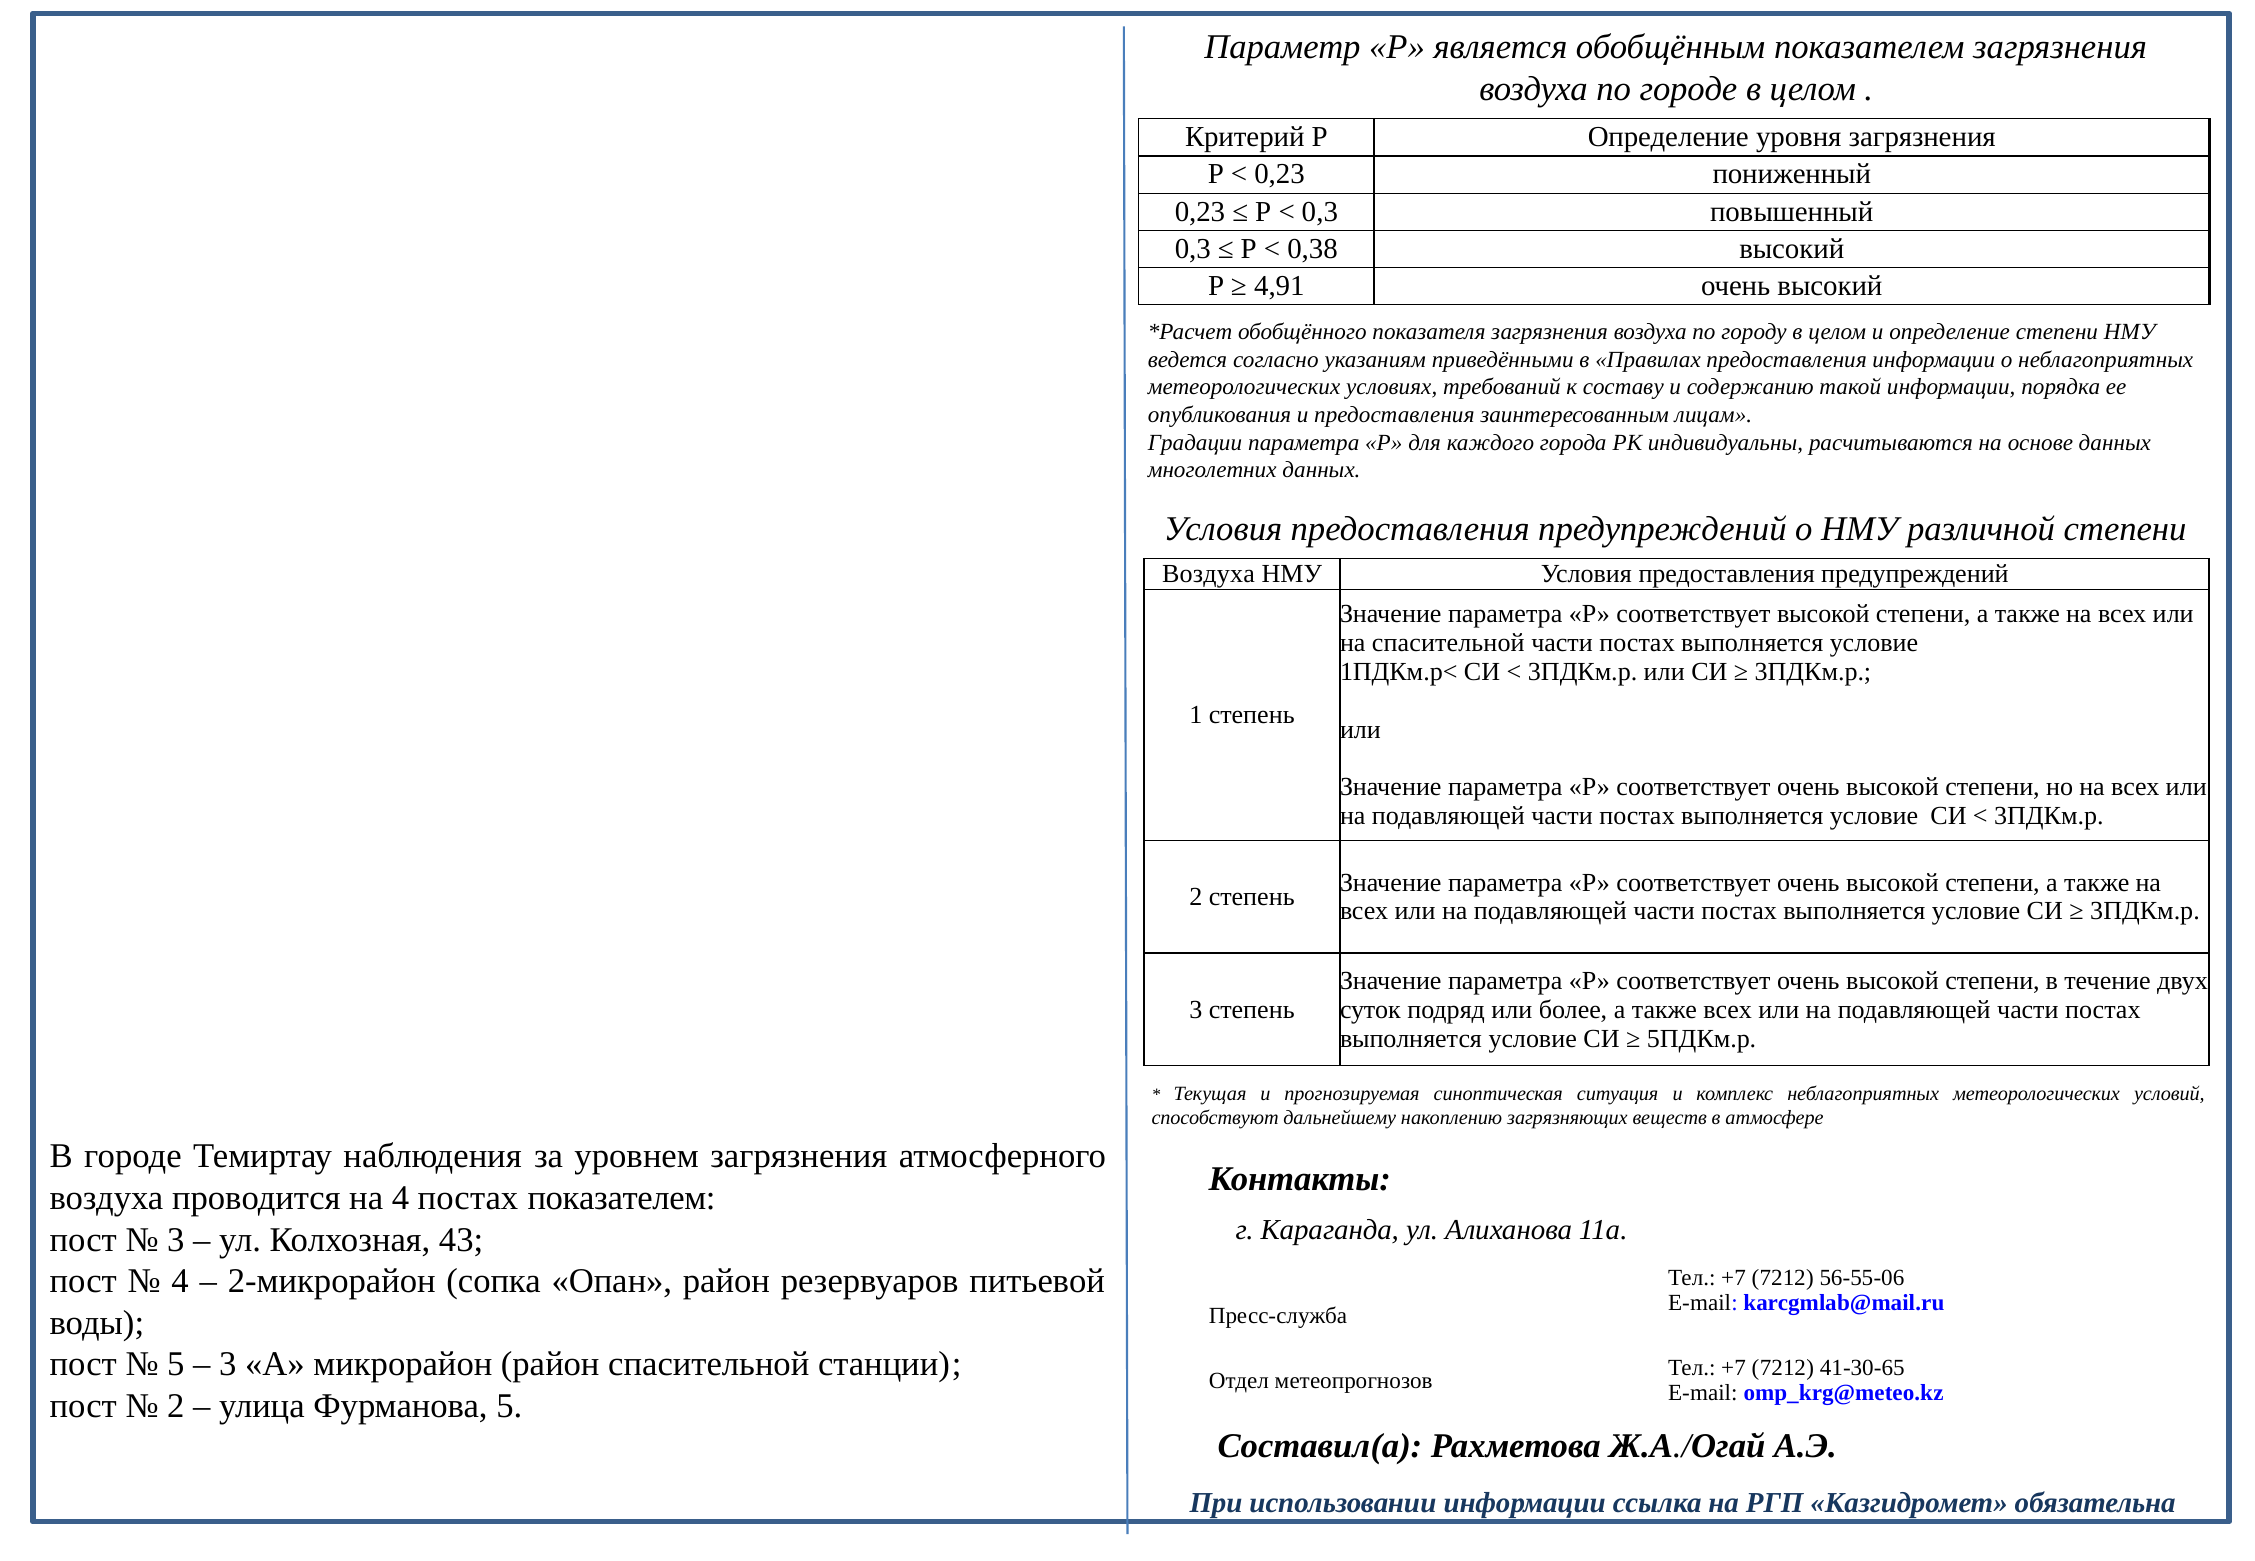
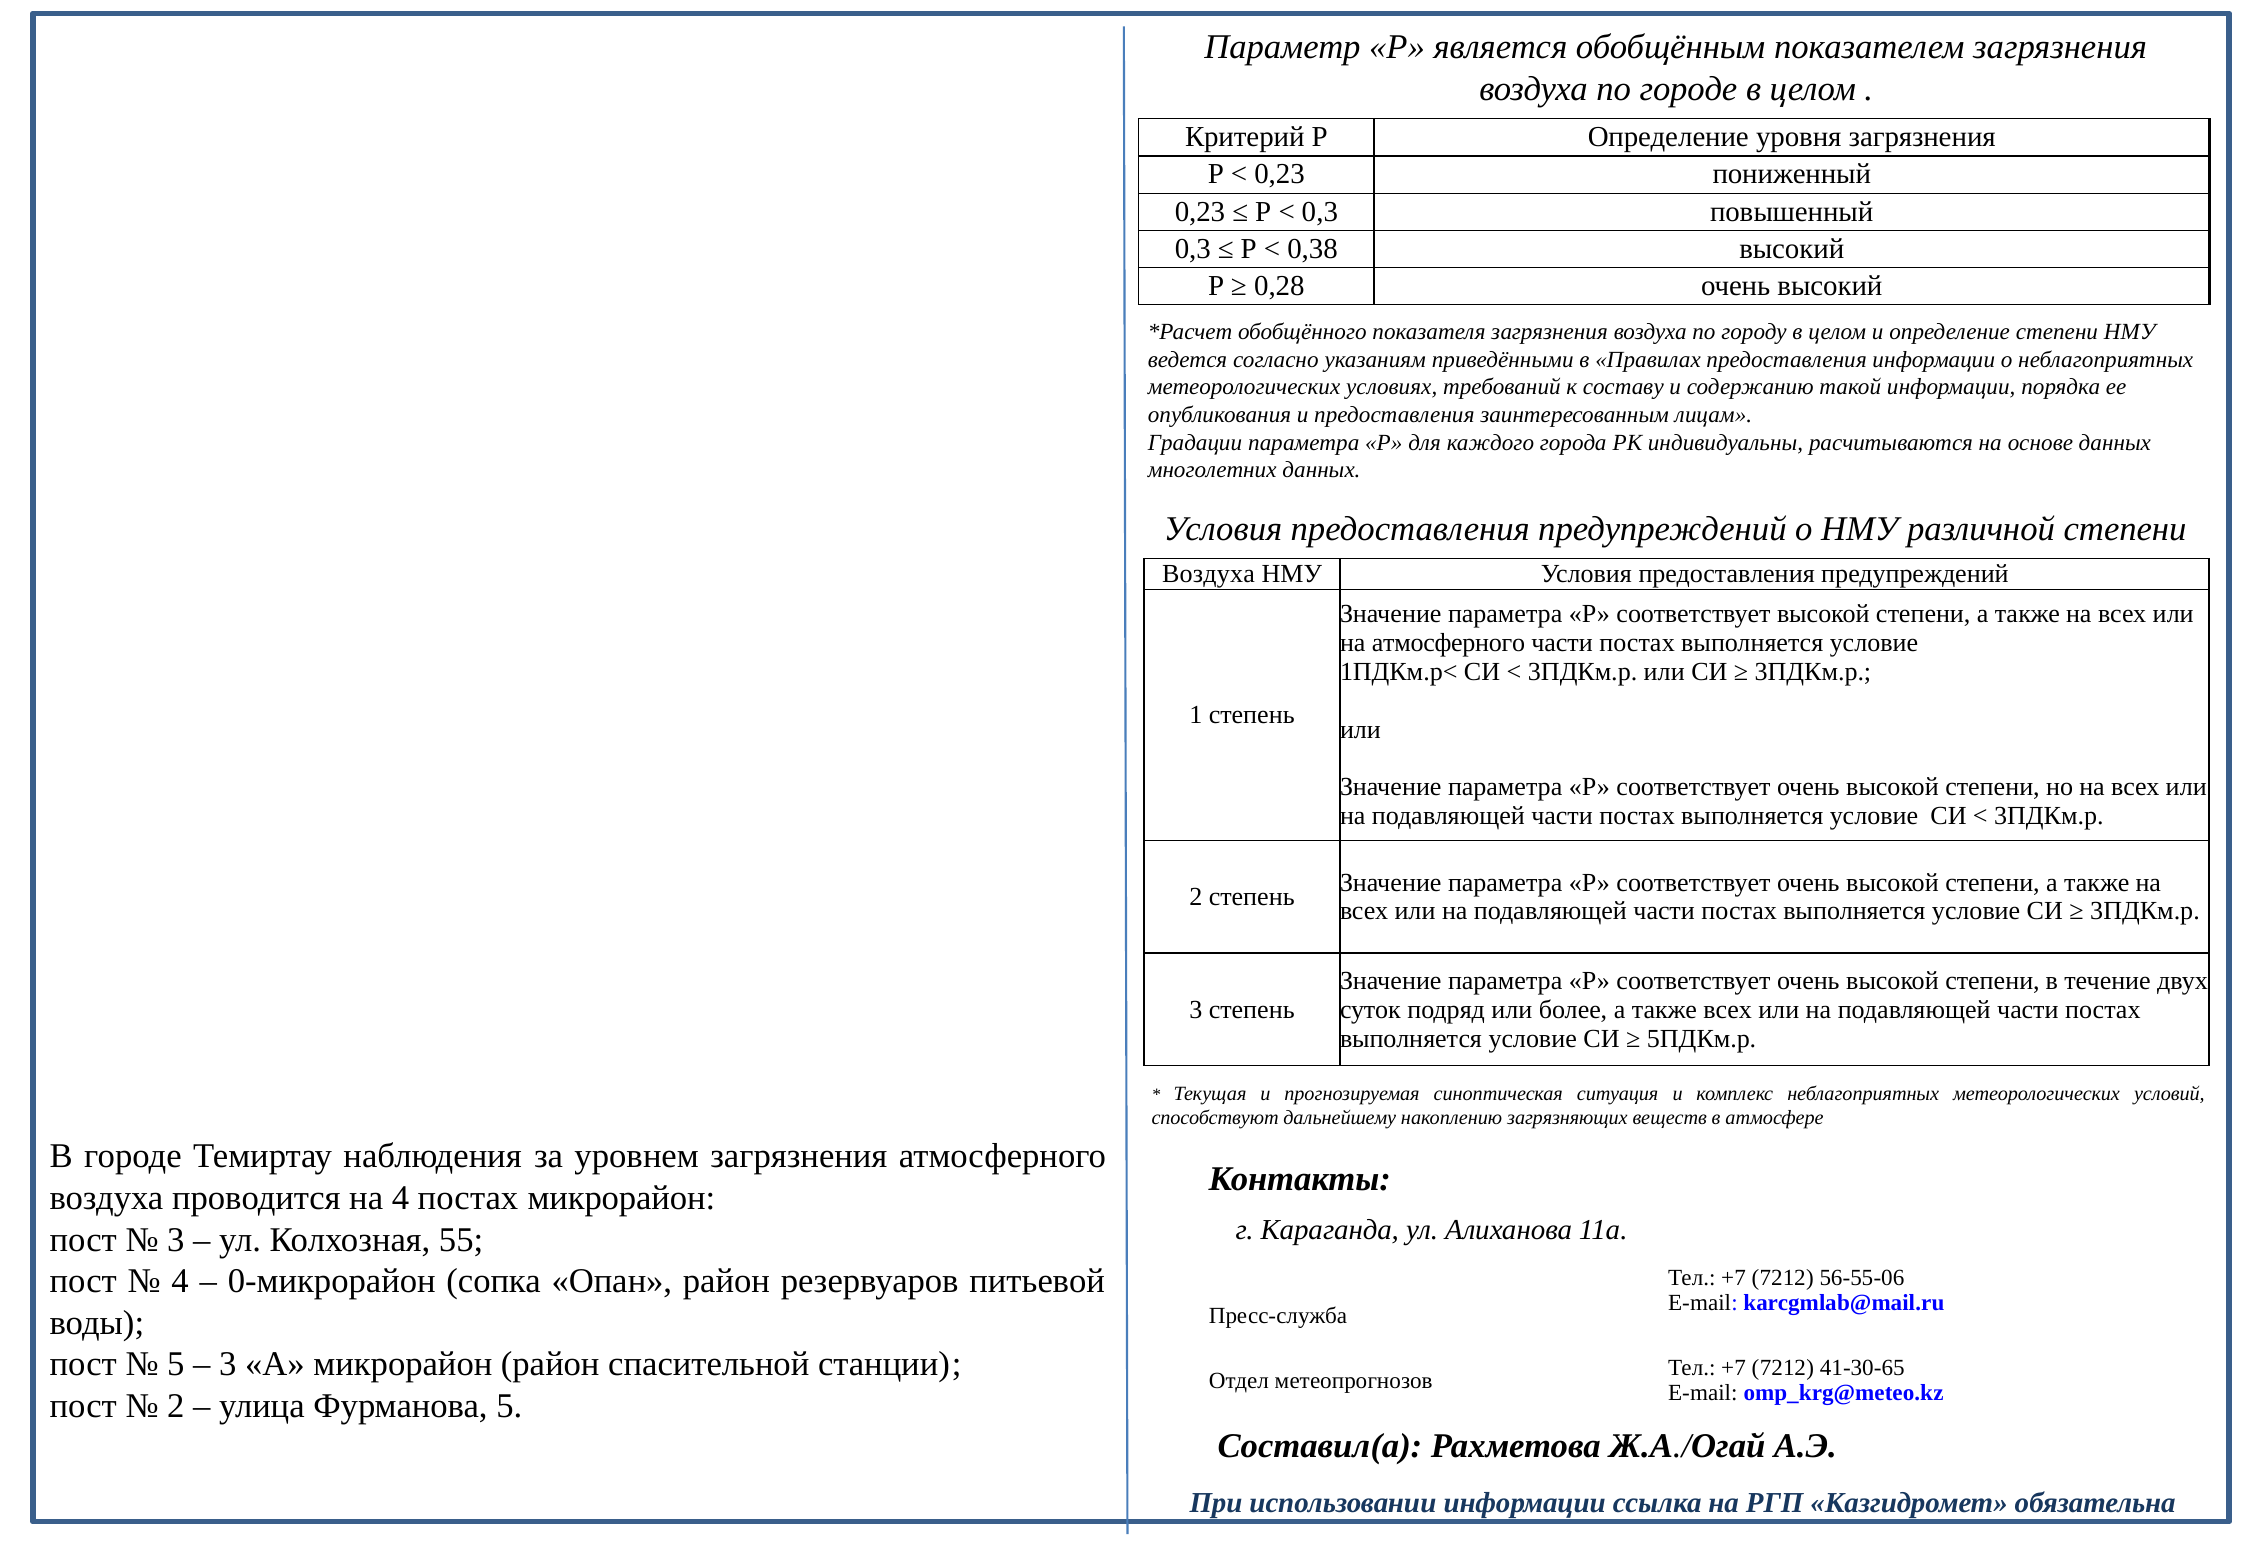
4,91: 4,91 -> 0,28
на спасительной: спасительной -> атмосферного
постах показателем: показателем -> микрорайон
43: 43 -> 55
2-микрорайон: 2-микрорайон -> 0-микрорайон
